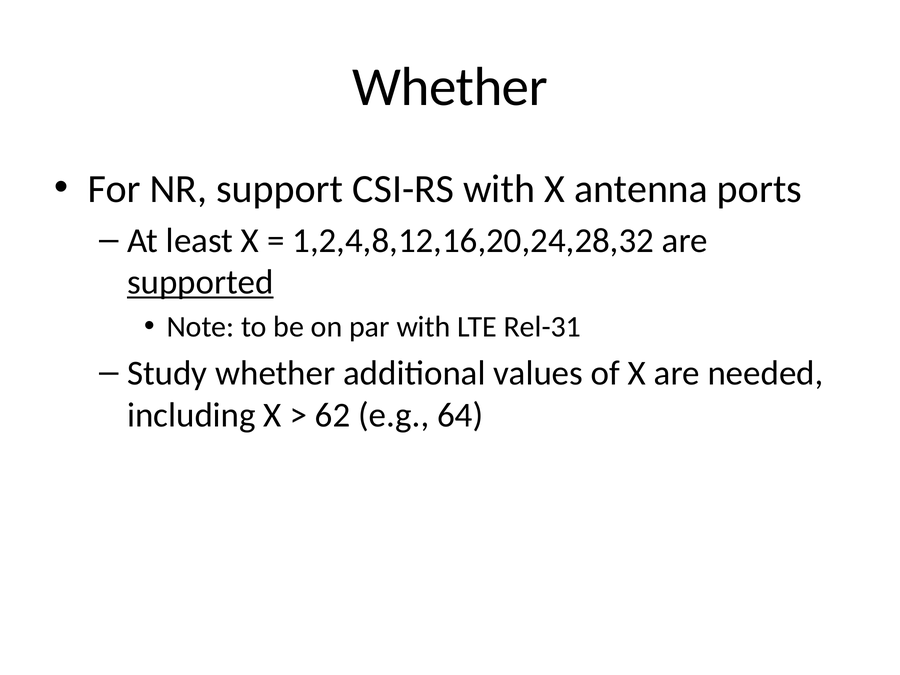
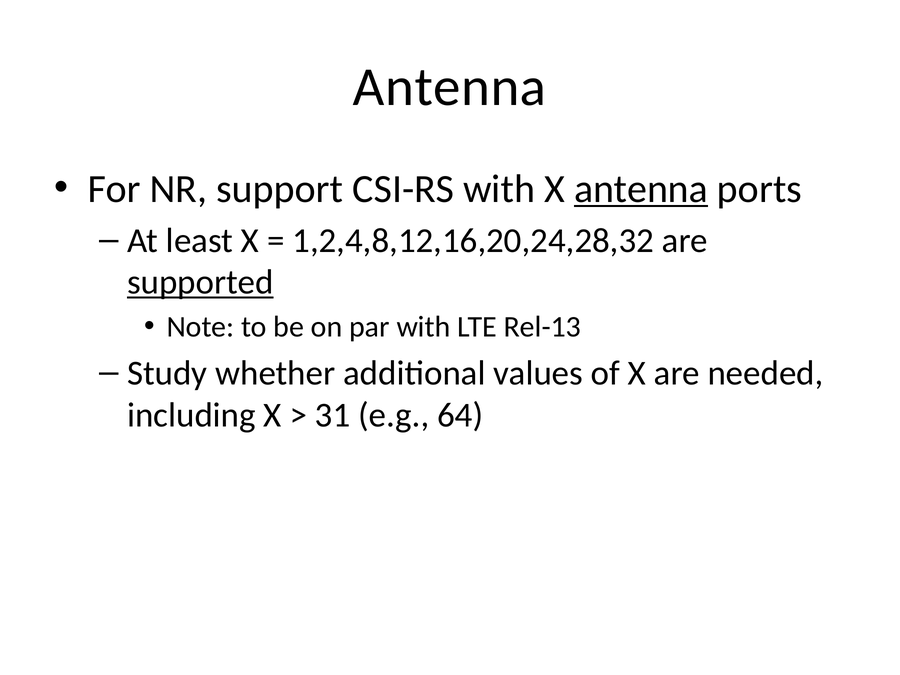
Whether at (450, 87): Whether -> Antenna
antenna at (641, 189) underline: none -> present
Rel-31: Rel-31 -> Rel-13
62: 62 -> 31
